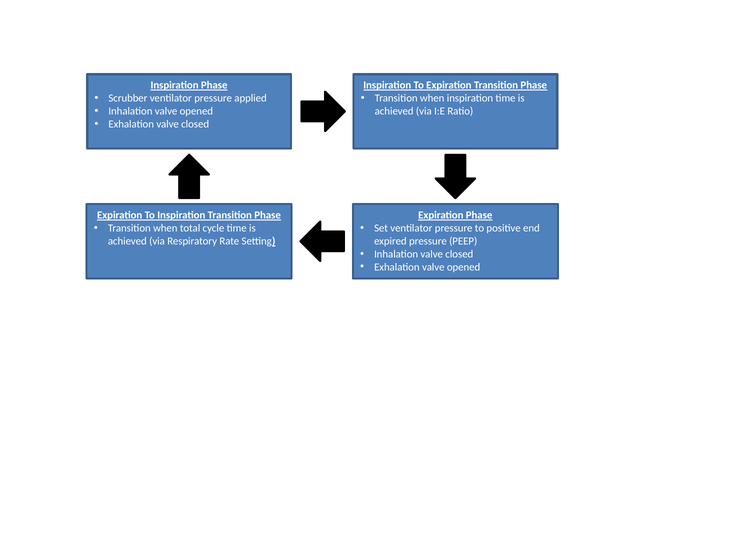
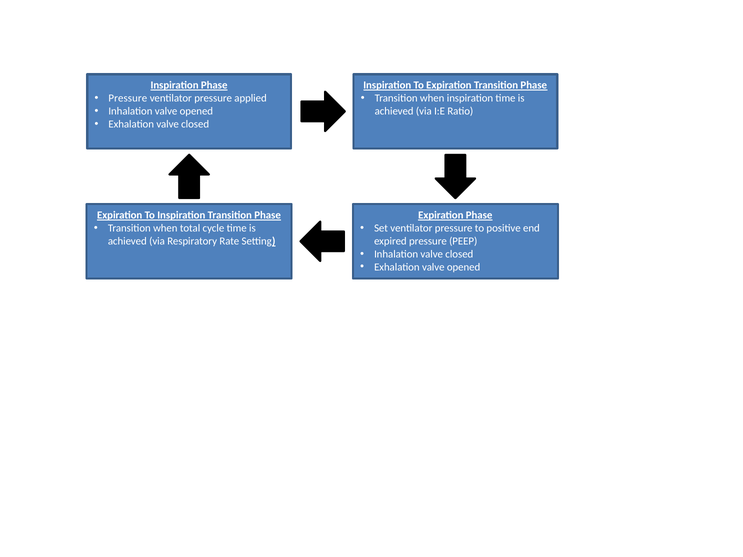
Scrubber at (128, 98): Scrubber -> Pressure
